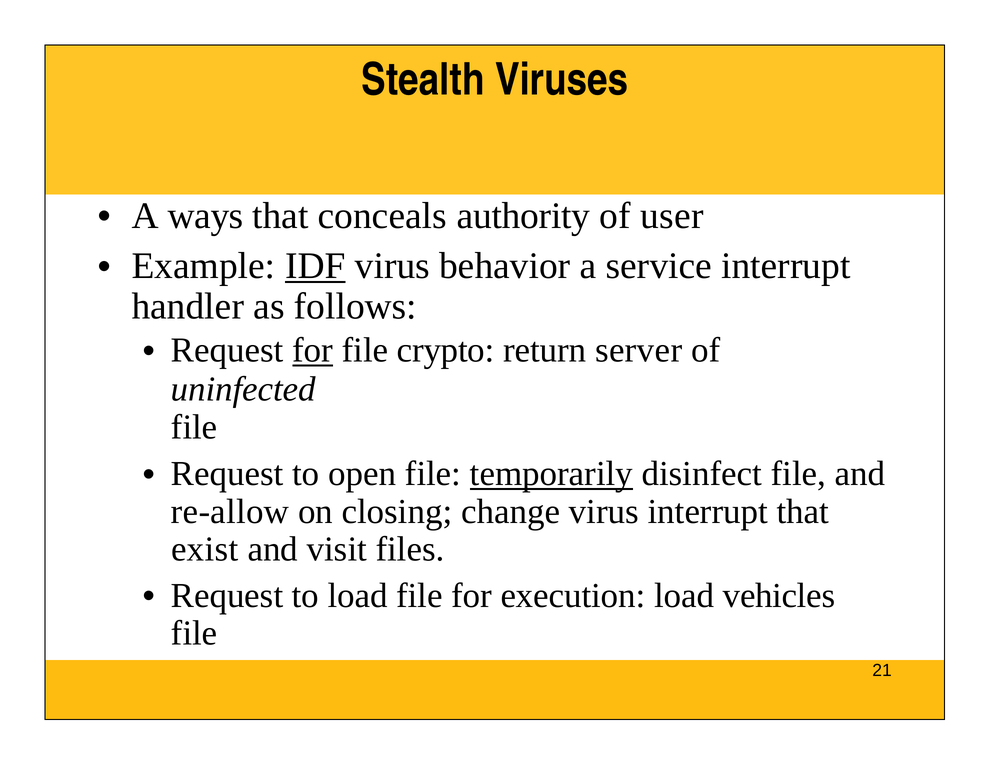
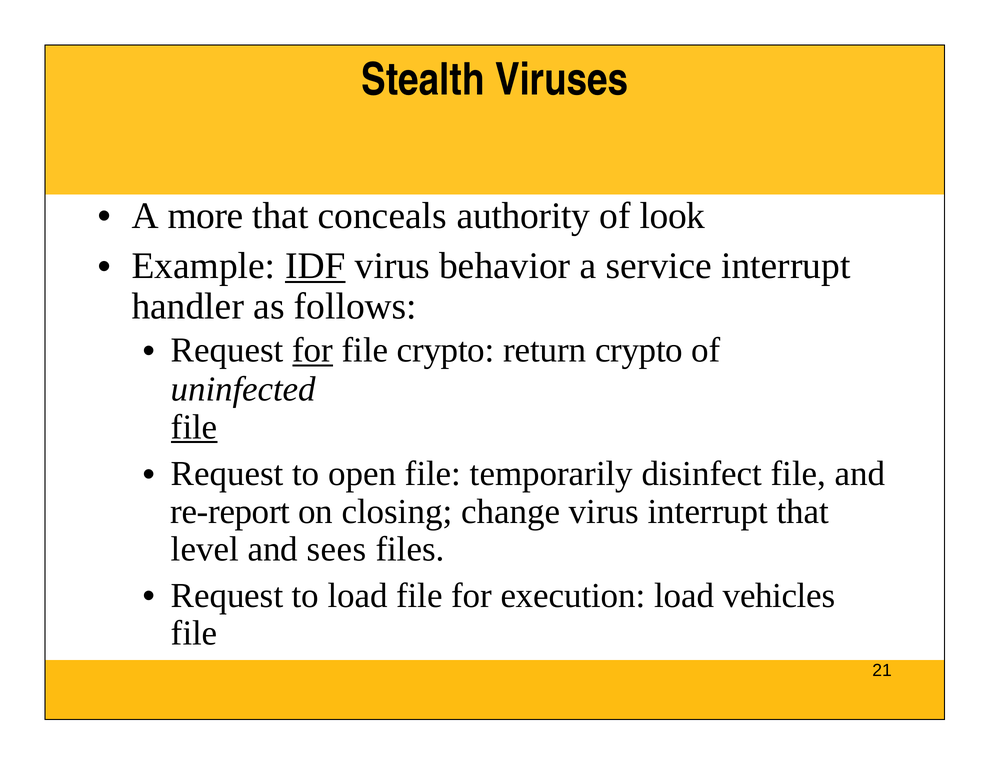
ways: ways -> more
user: user -> look
return server: server -> crypto
file at (194, 427) underline: none -> present
temporarily underline: present -> none
re-allow: re-allow -> re-report
exist: exist -> level
visit: visit -> sees
